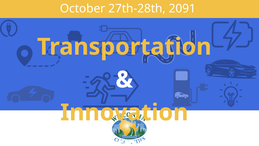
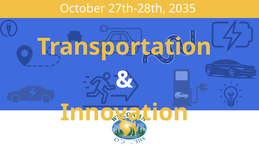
2091: 2091 -> 2035
